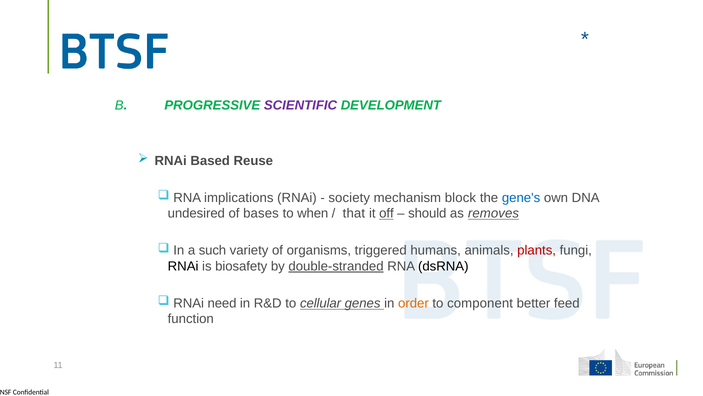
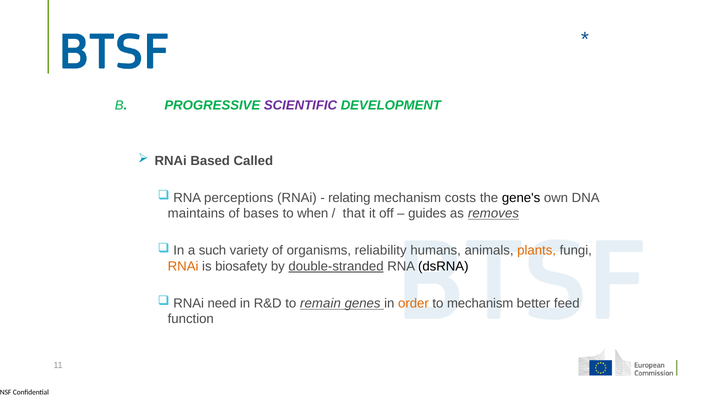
Reuse: Reuse -> Called
implications: implications -> perceptions
society: society -> relating
block: block -> costs
gene's colour: blue -> black
undesired: undesired -> maintains
off underline: present -> none
should: should -> guides
triggered: triggered -> reliability
plants colour: red -> orange
RNAi at (183, 266) colour: black -> orange
cellular: cellular -> remain
to component: component -> mechanism
